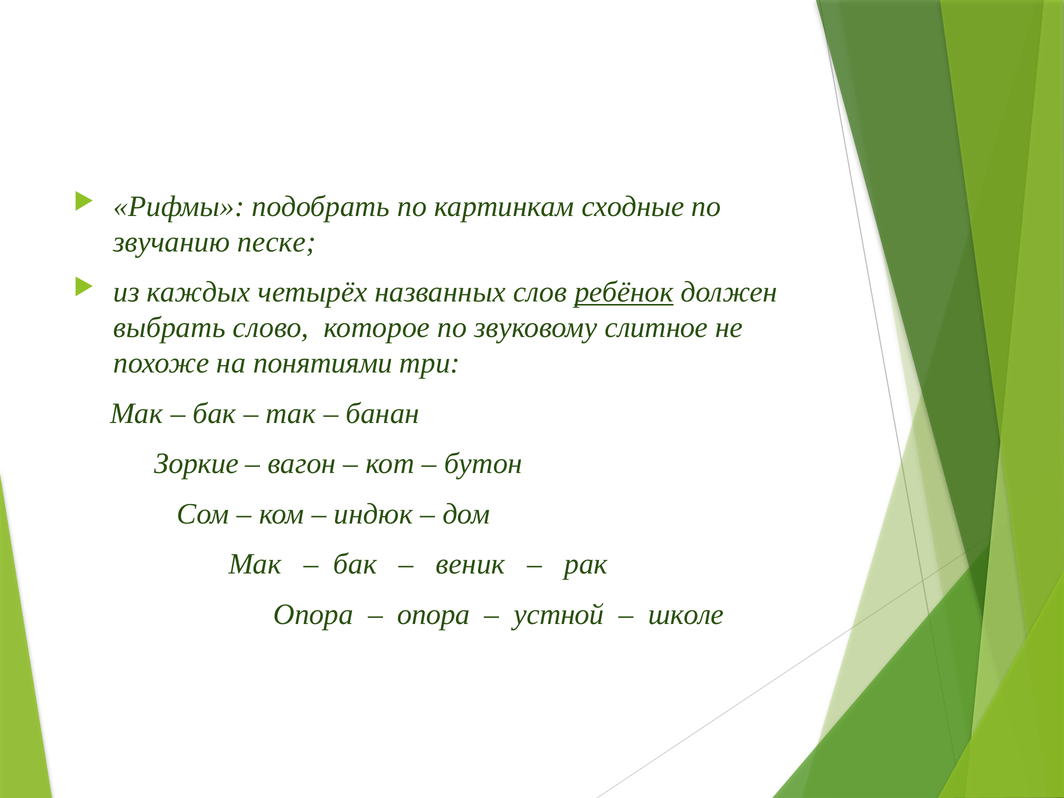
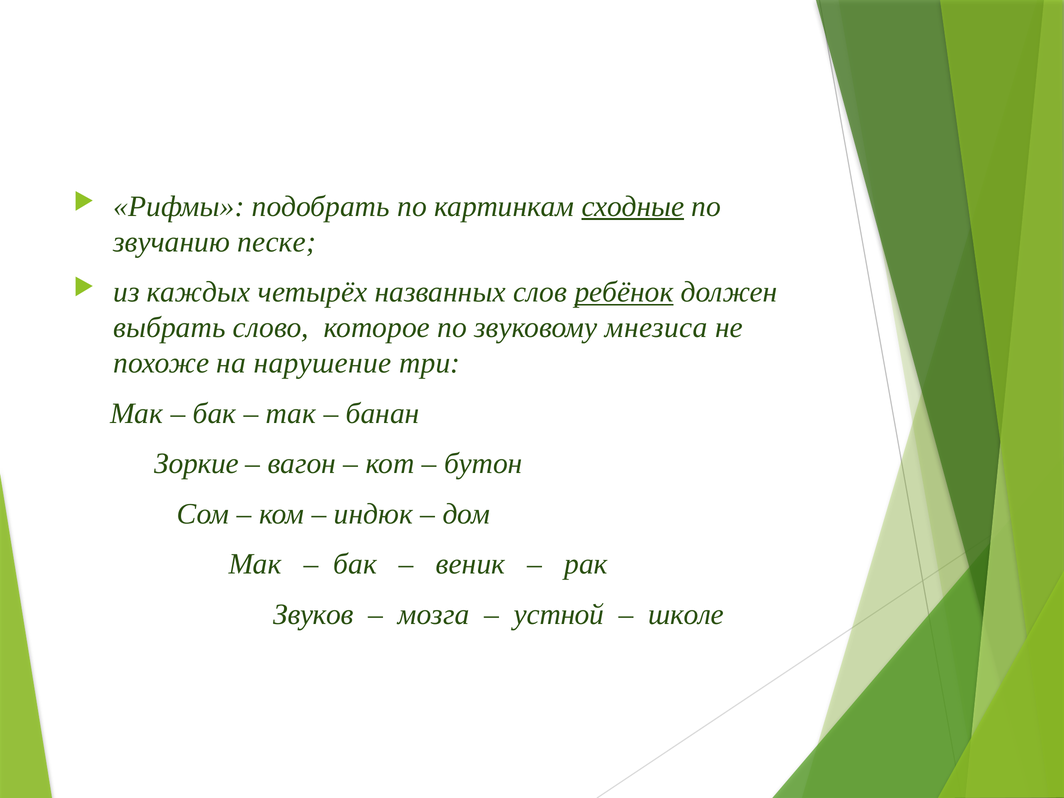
сходные underline: none -> present
слитное: слитное -> мнезиса
понятиями: понятиями -> нарушение
Опора at (313, 614): Опора -> Звуков
опора at (434, 614): опора -> мозга
